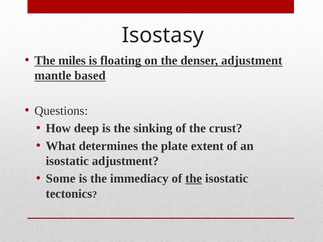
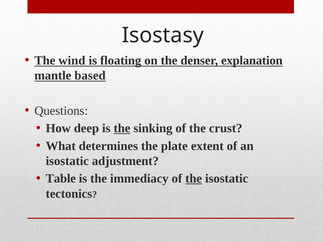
miles: miles -> wind
denser adjustment: adjustment -> explanation
the at (122, 128) underline: none -> present
Some: Some -> Table
